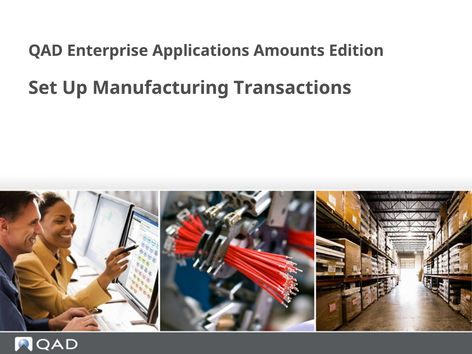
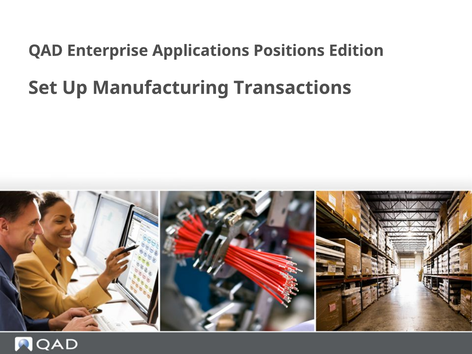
Amounts: Amounts -> Positions
